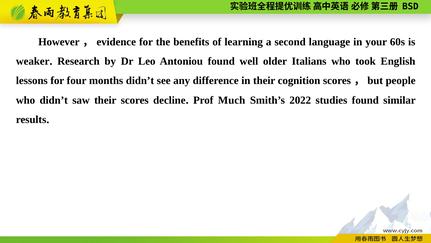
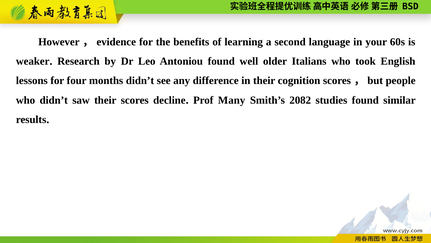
Much: Much -> Many
2022: 2022 -> 2082
